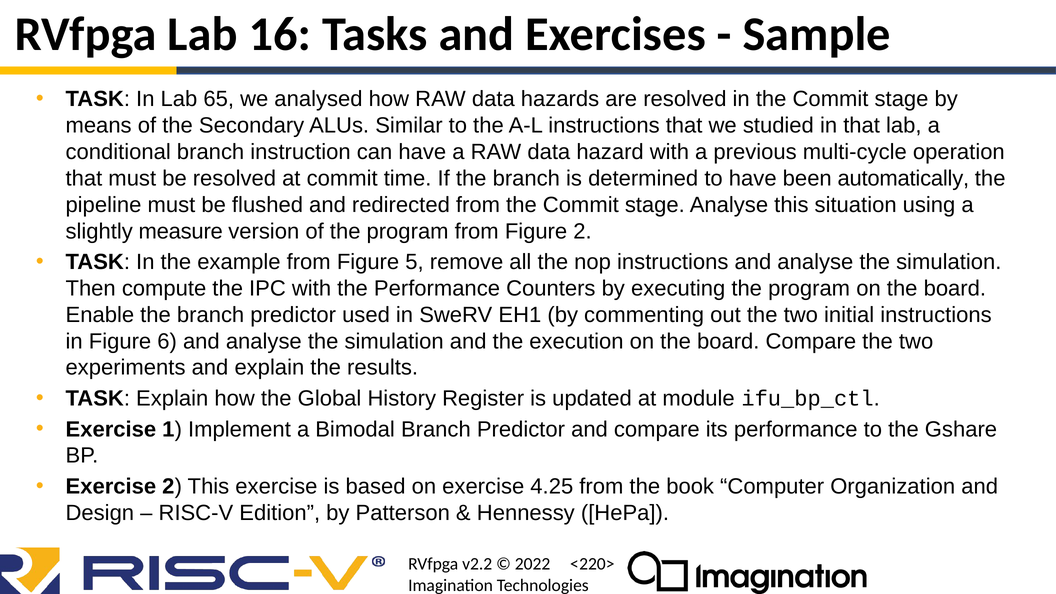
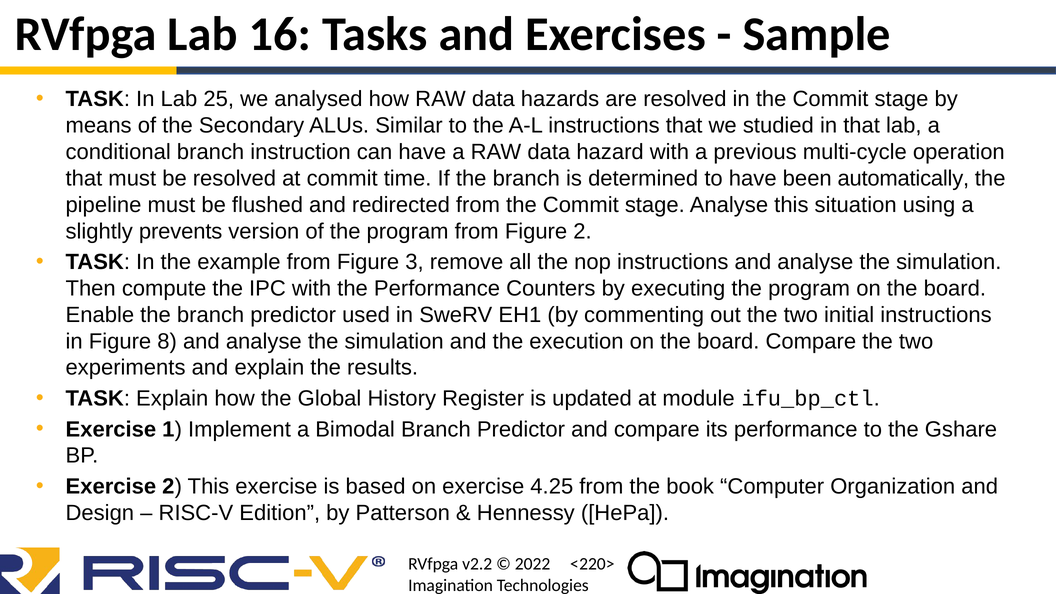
65: 65 -> 25
measure: measure -> prevents
5: 5 -> 3
6: 6 -> 8
